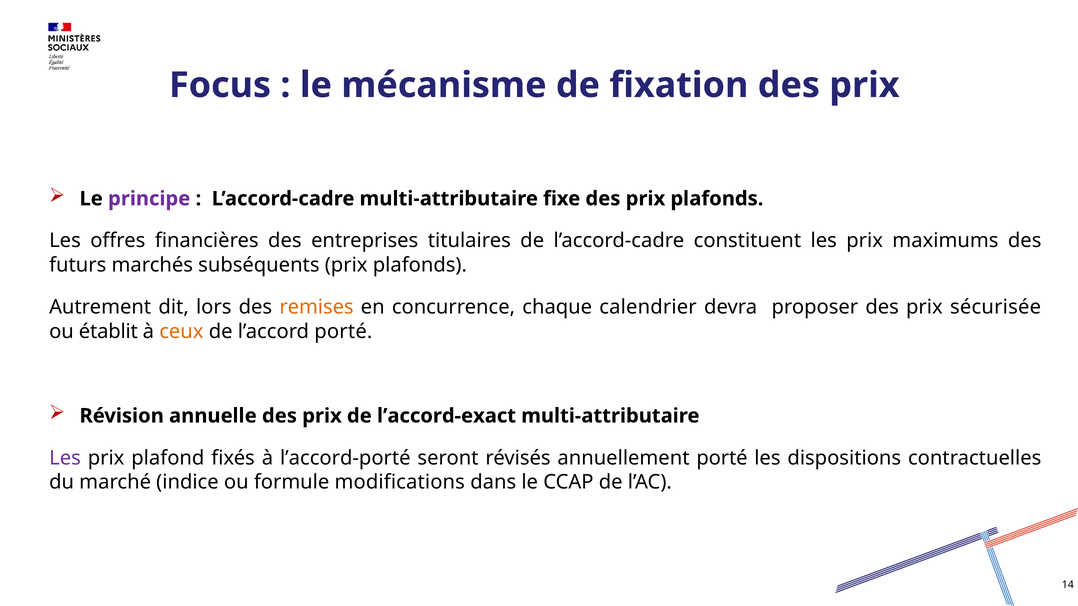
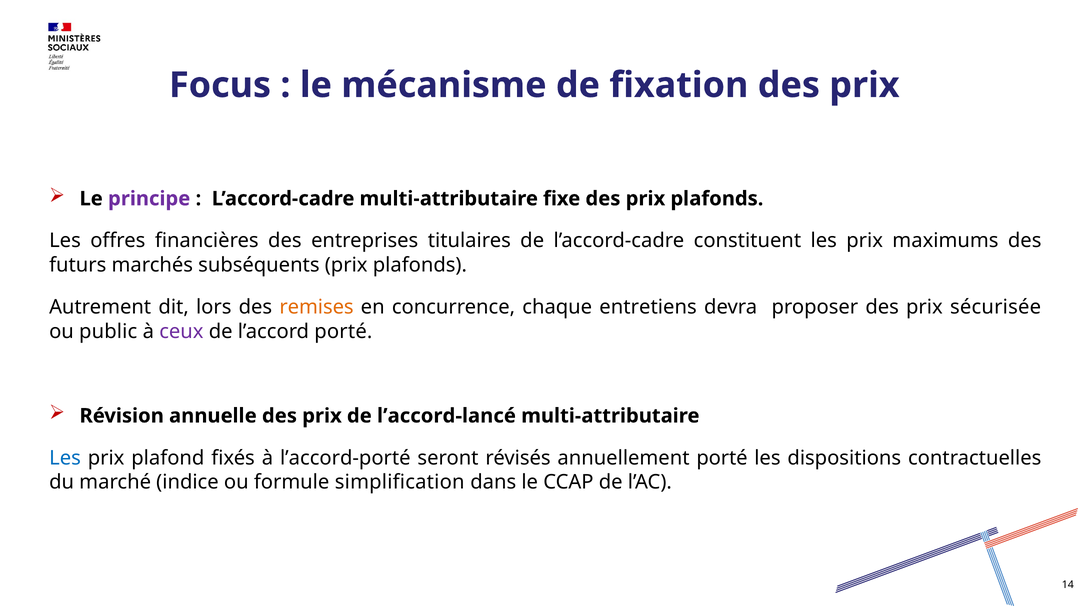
calendrier: calendrier -> entretiens
établit: établit -> public
ceux colour: orange -> purple
l’accord-exact: l’accord-exact -> l’accord-lancé
Les at (65, 458) colour: purple -> blue
modifications: modifications -> simplification
